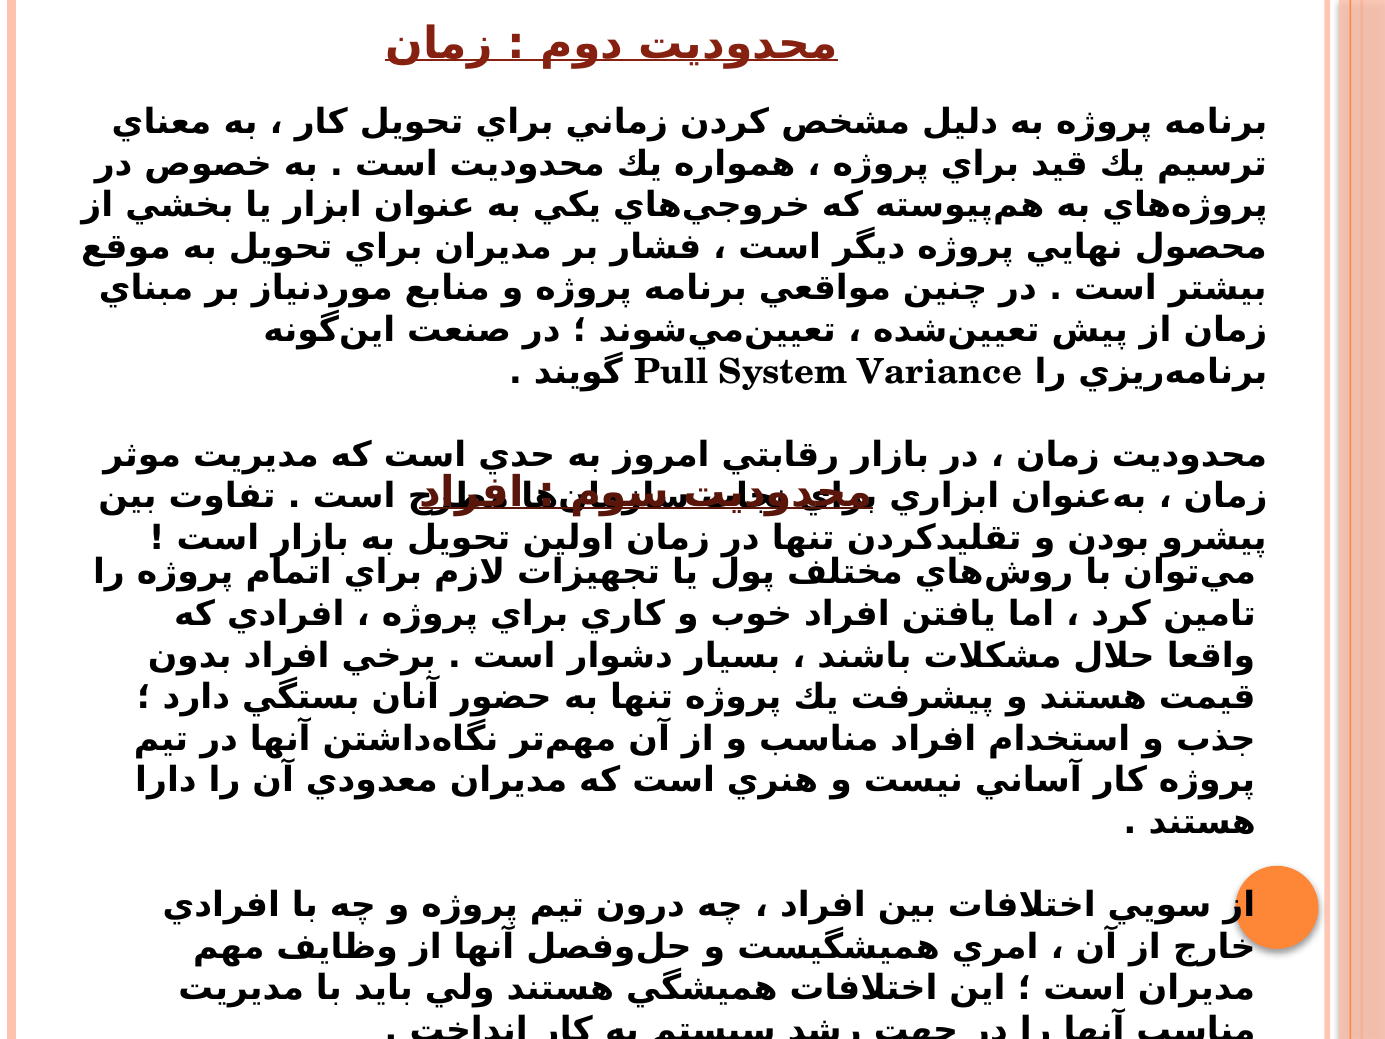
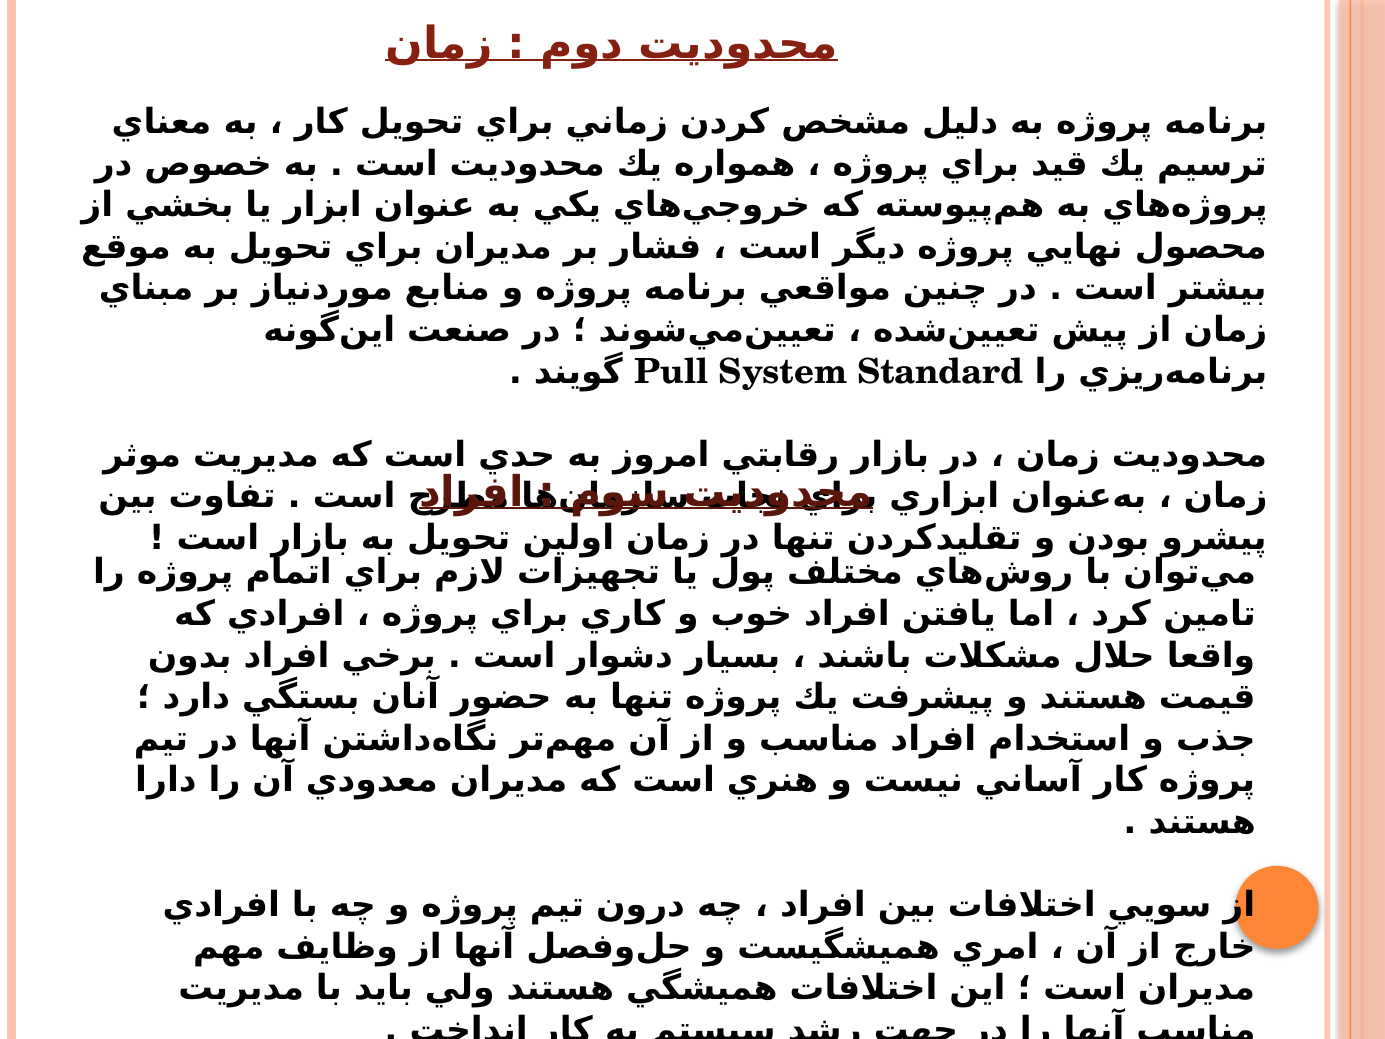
Variance: Variance -> Standard
